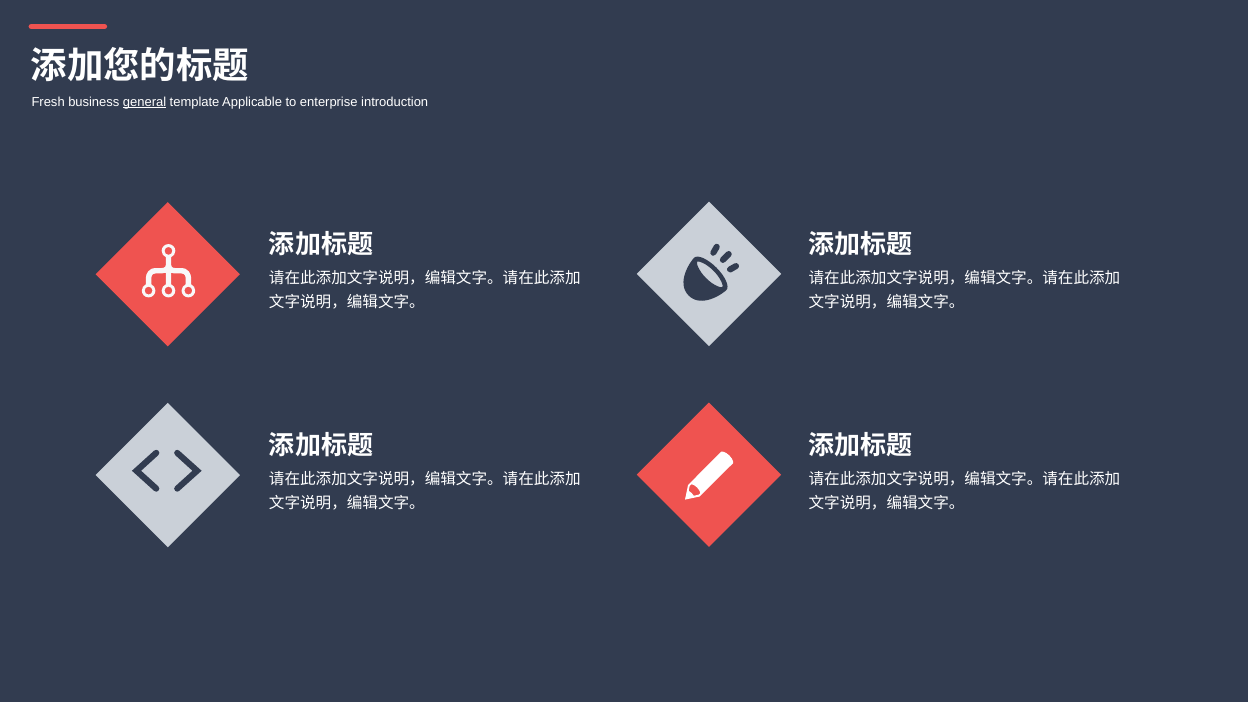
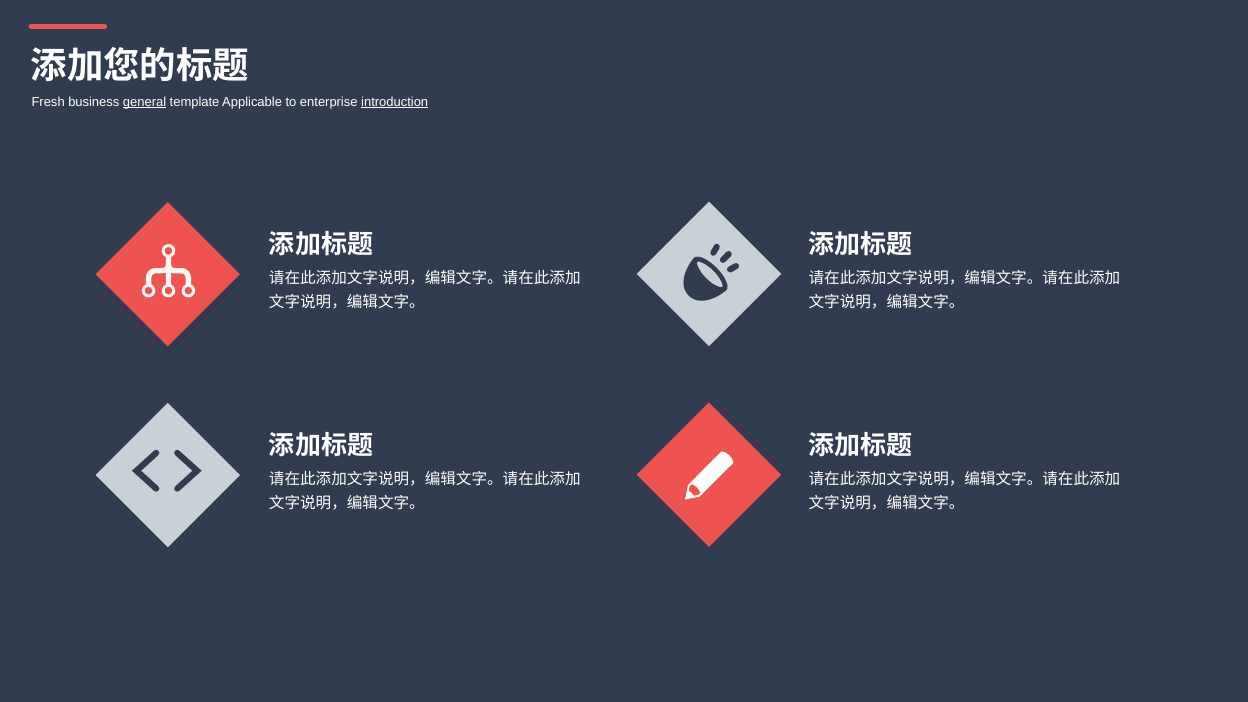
introduction underline: none -> present
